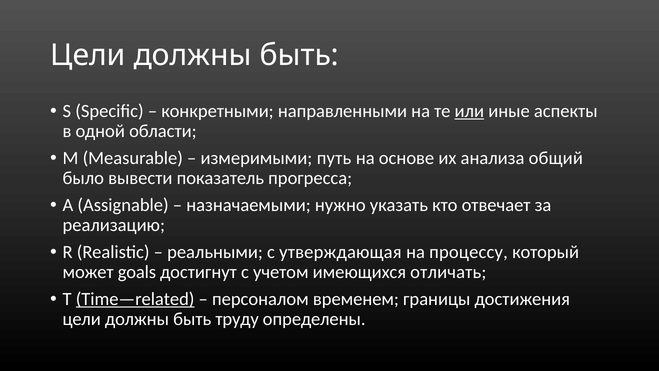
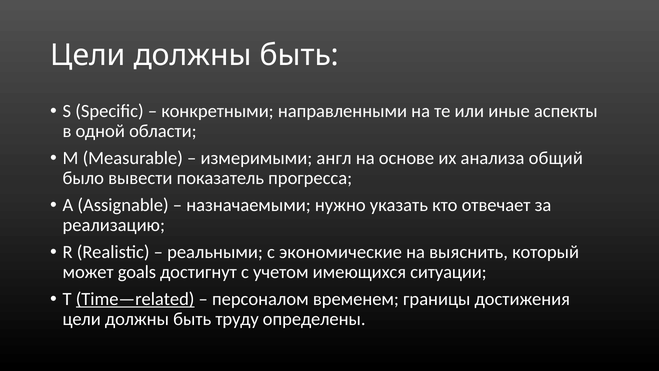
или underline: present -> none
путь: путь -> англ
утверждающая: утверждающая -> экономические
процессу: процессу -> выяснить
отличать: отличать -> ситуации
